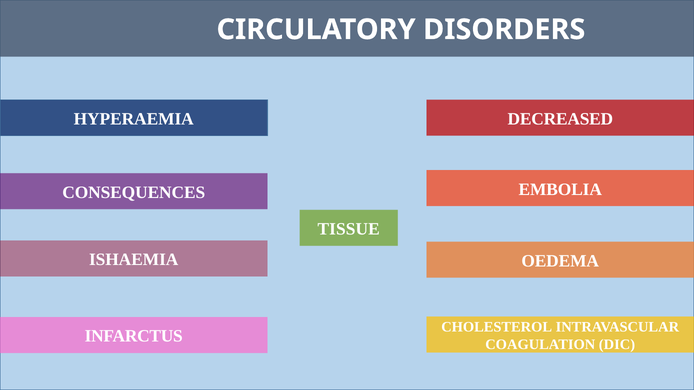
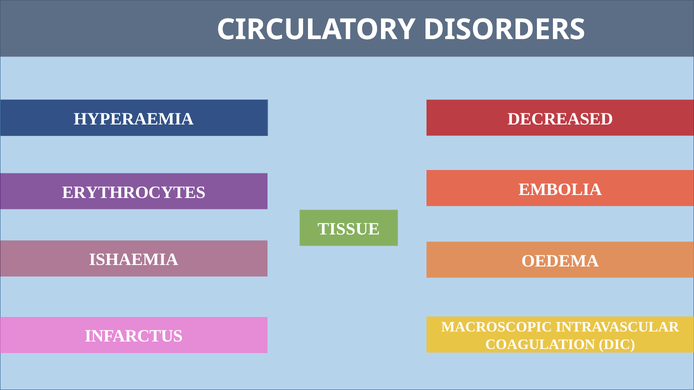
CONSEQUENCES: CONSEQUENCES -> ERYTHROCYTES
CHOLESTEROL: CHOLESTEROL -> MACROSCOPIC
